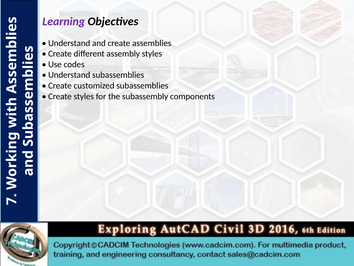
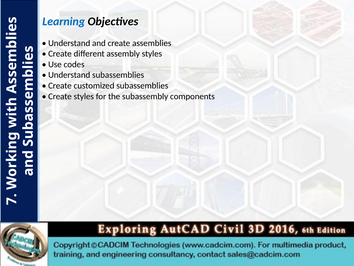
Learning colour: purple -> blue
